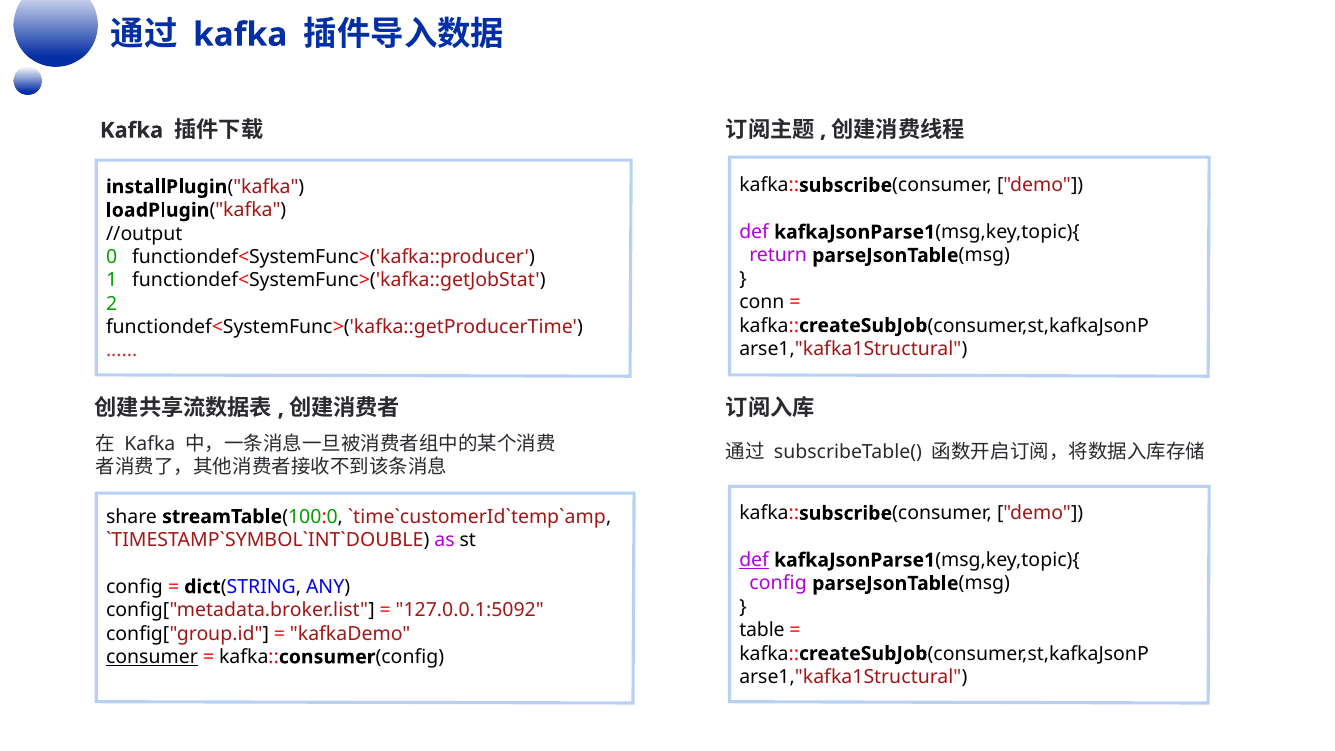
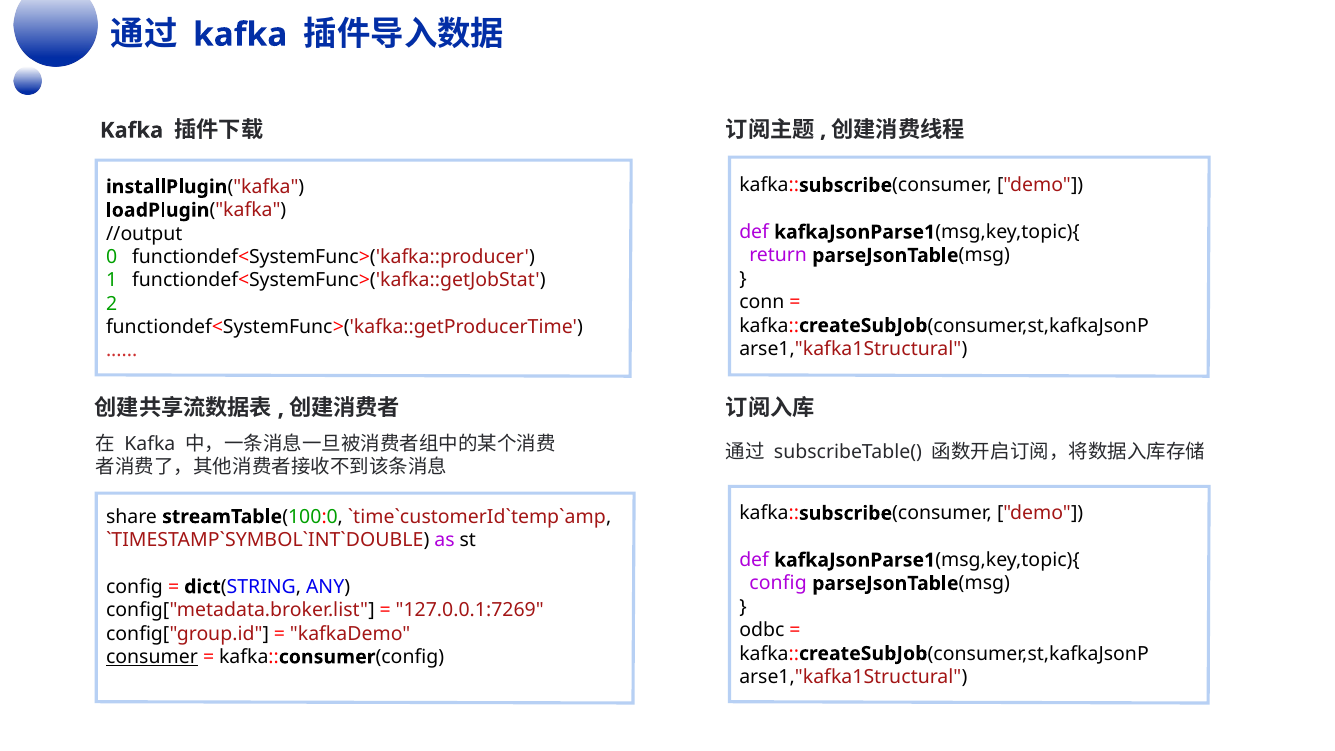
def at (754, 560) underline: present -> none
127.0.0.1:5092: 127.0.0.1:5092 -> 127.0.0.1:7269
table: table -> odbc
